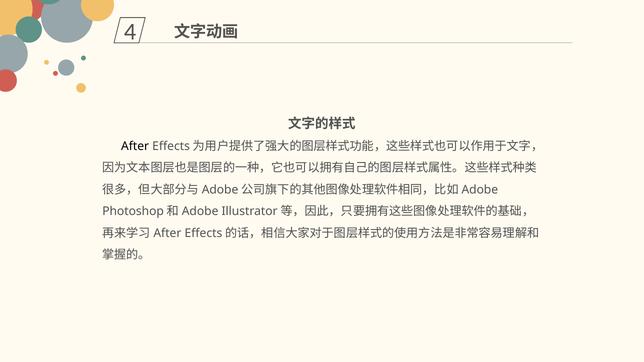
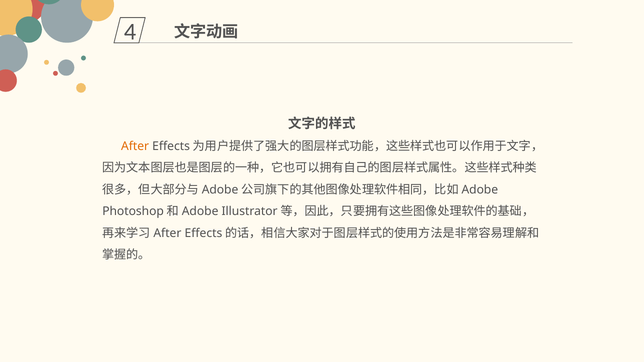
After colour: black -> orange
